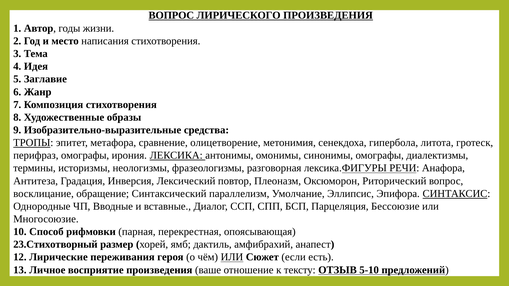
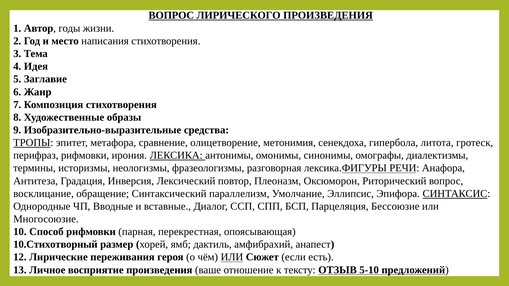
перифраз омографы: омографы -> рифмовки
23.Стихотворный: 23.Стихотворный -> 10.Стихотворный
